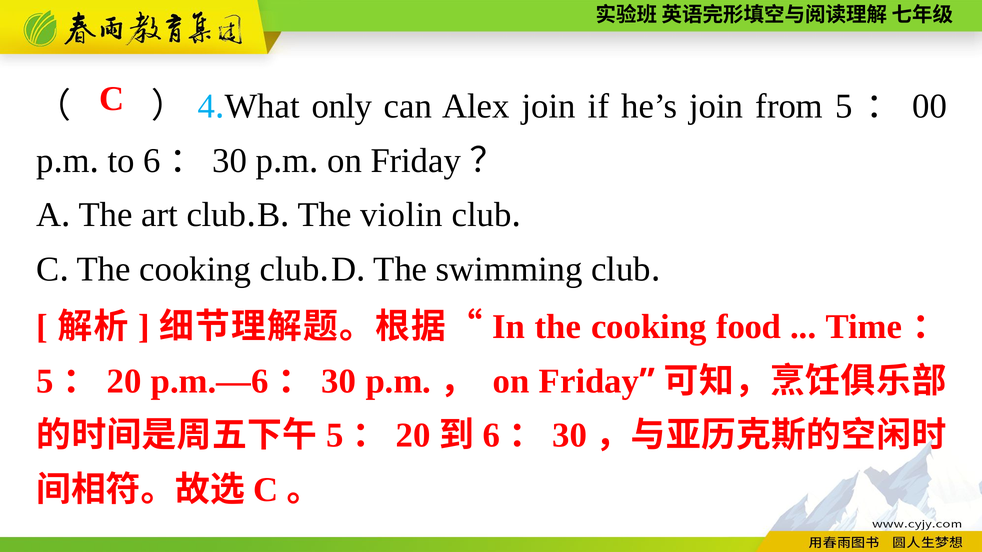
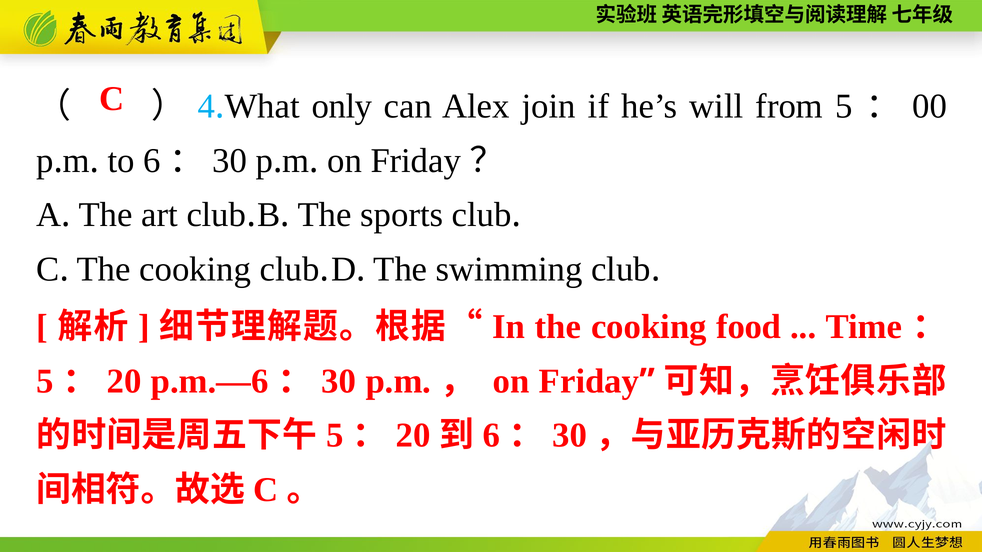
he’s join: join -> will
violin: violin -> sports
